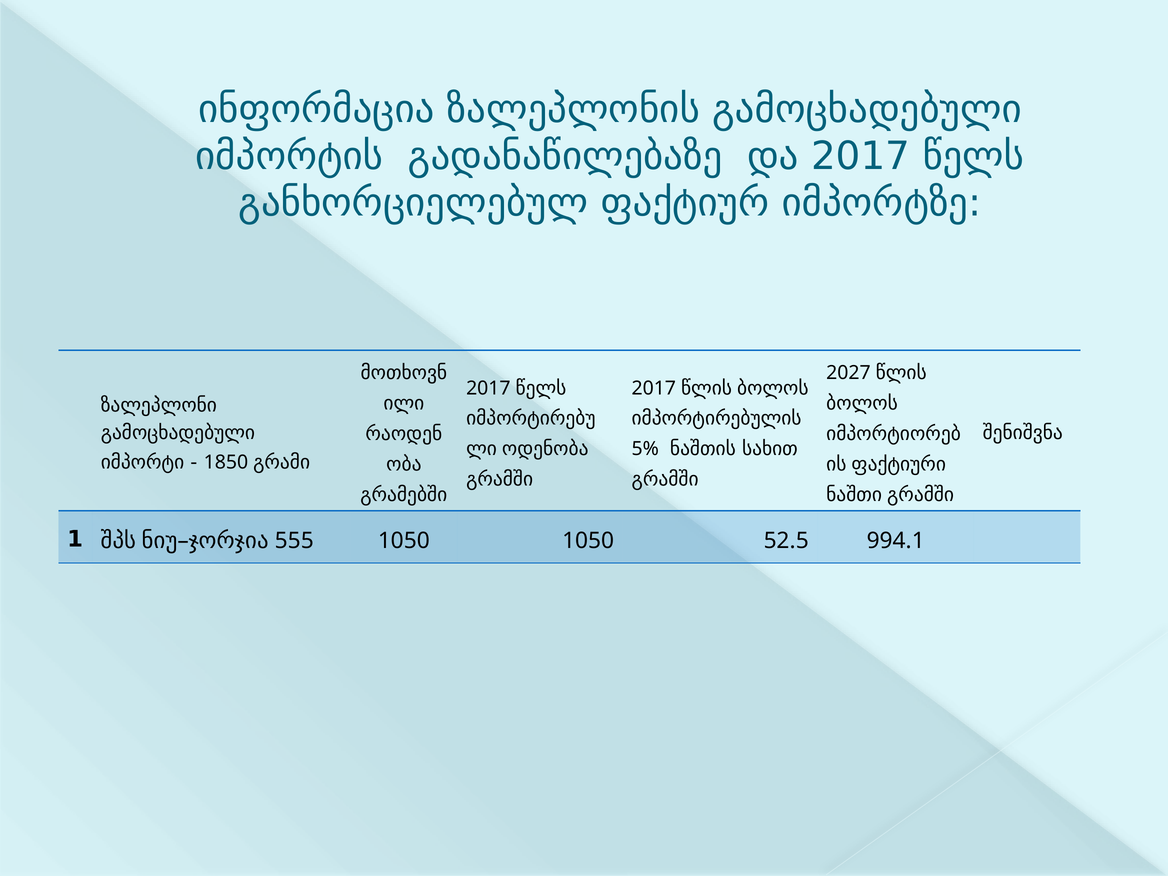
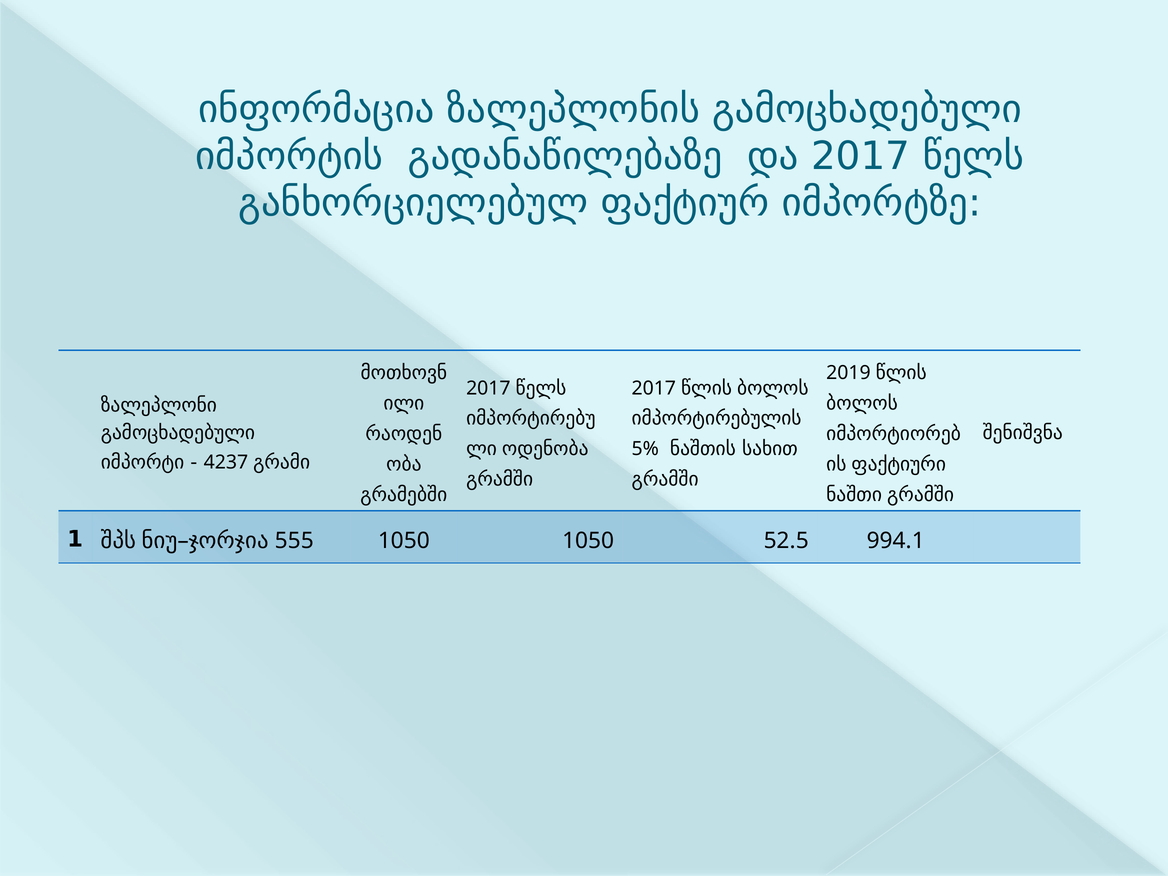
2027: 2027 -> 2019
1850: 1850 -> 4237
